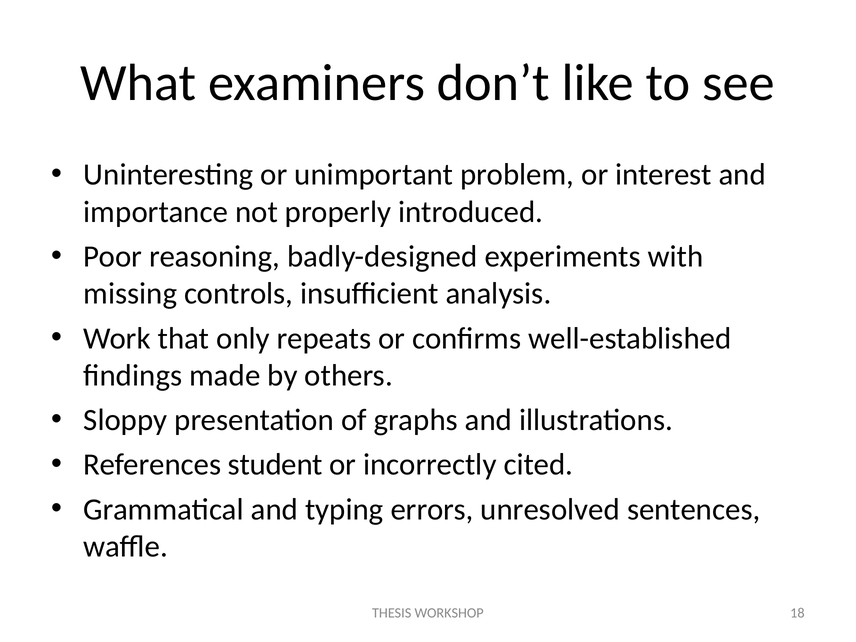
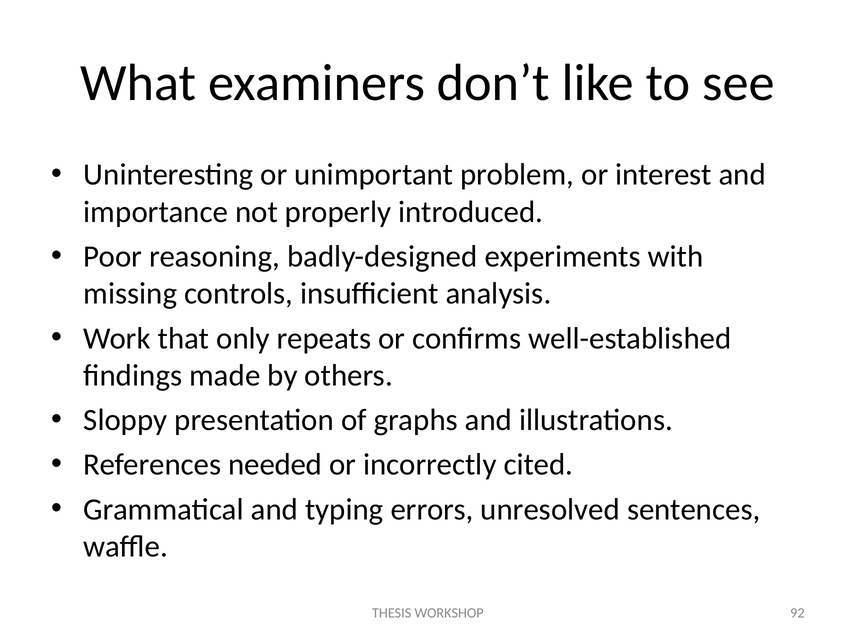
student: student -> needed
18: 18 -> 92
